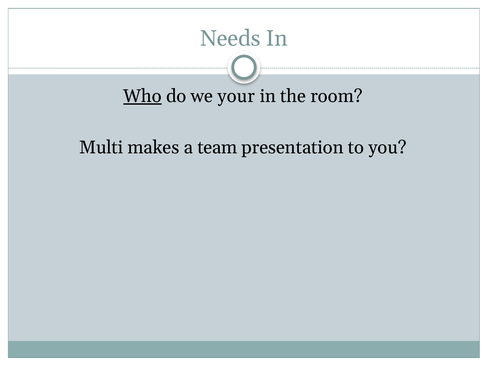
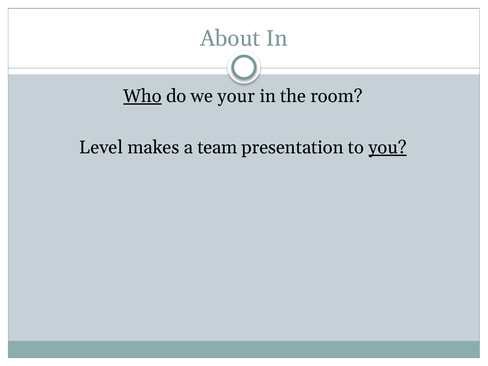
Needs: Needs -> About
Multi: Multi -> Level
you underline: none -> present
